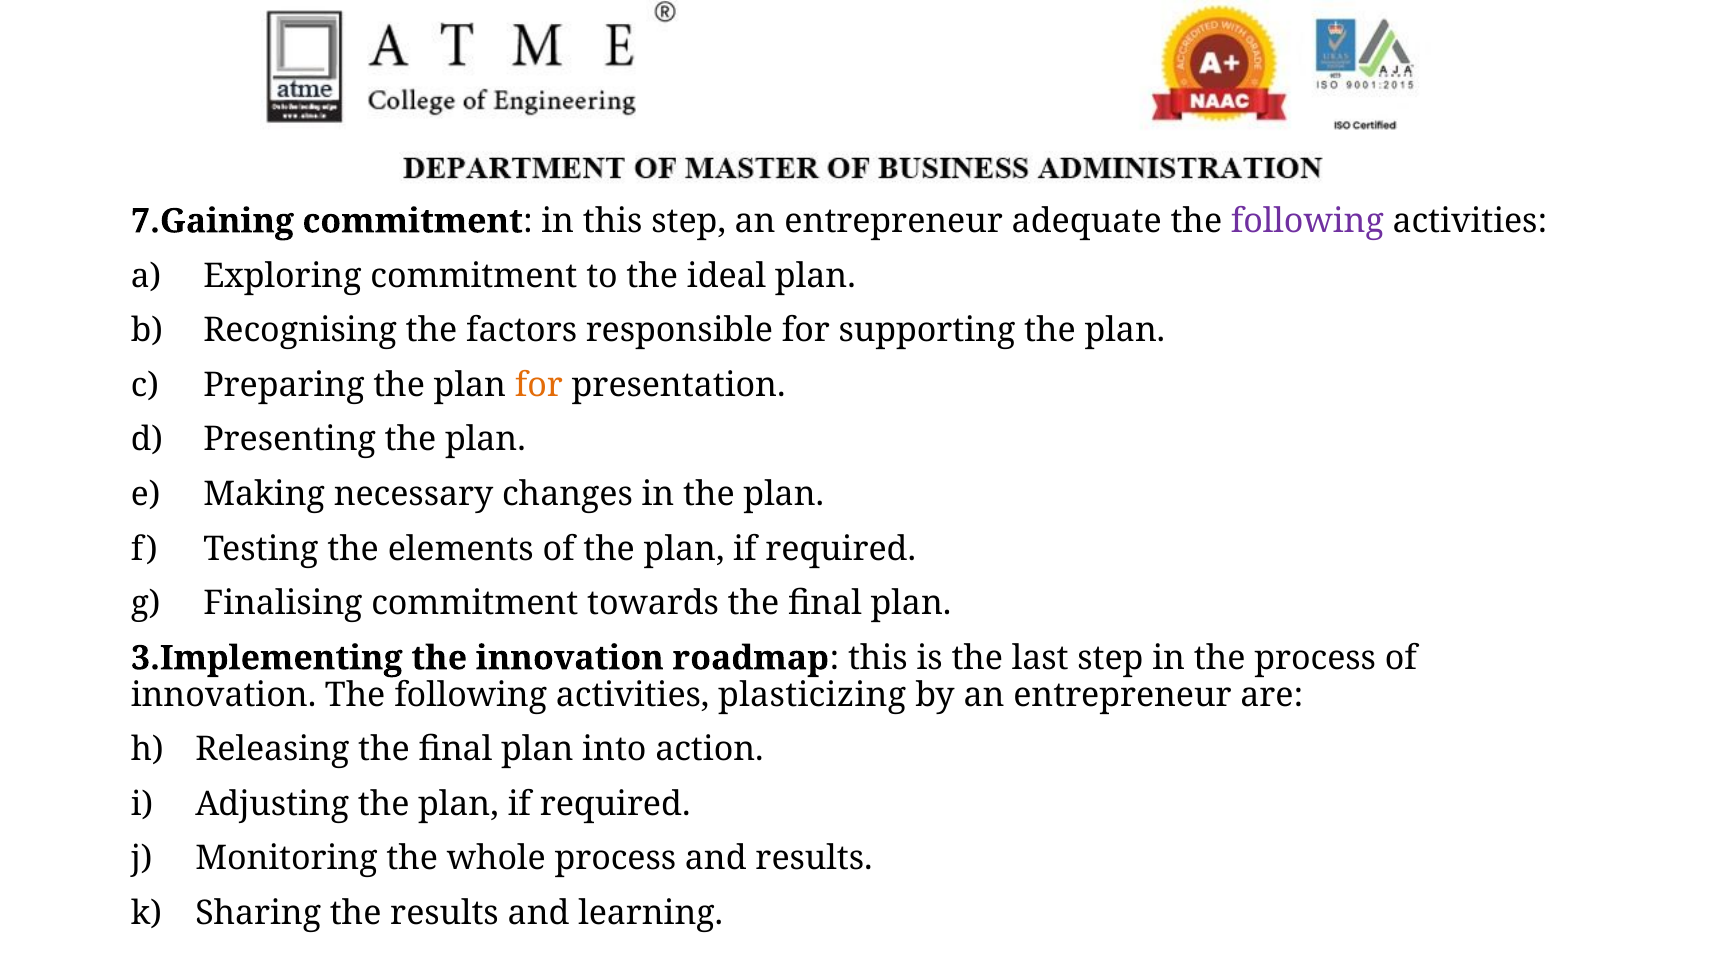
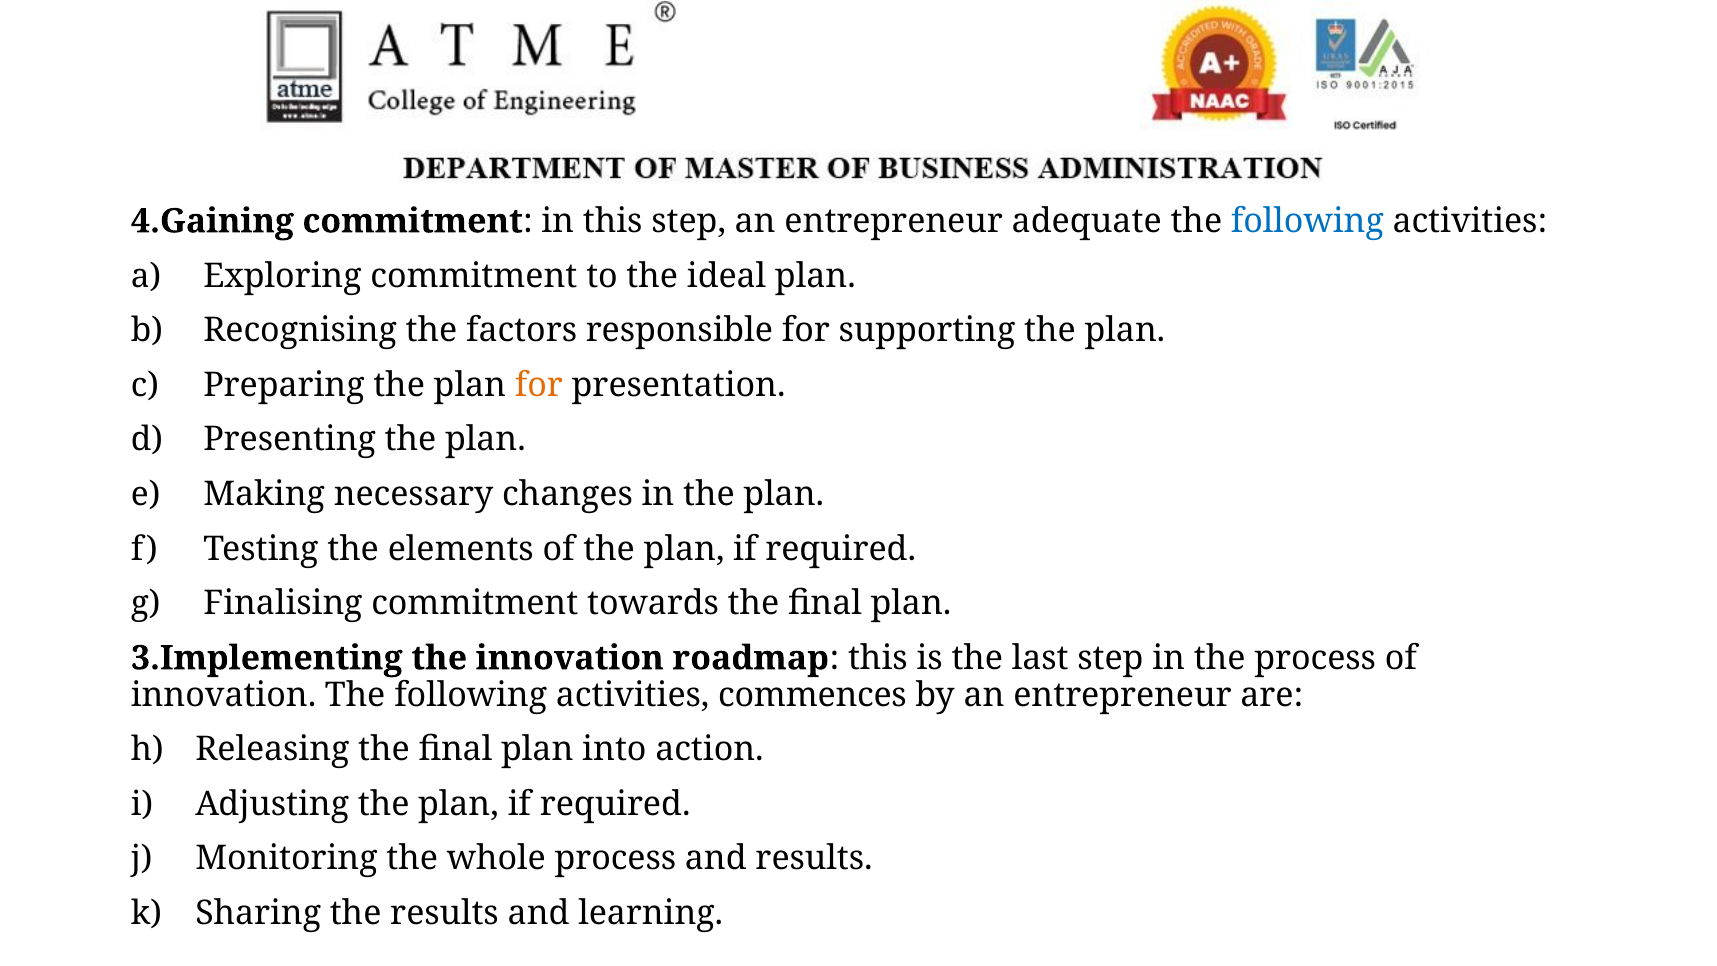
7.Gaining: 7.Gaining -> 4.Gaining
following at (1307, 221) colour: purple -> blue
plasticizing: plasticizing -> commences
